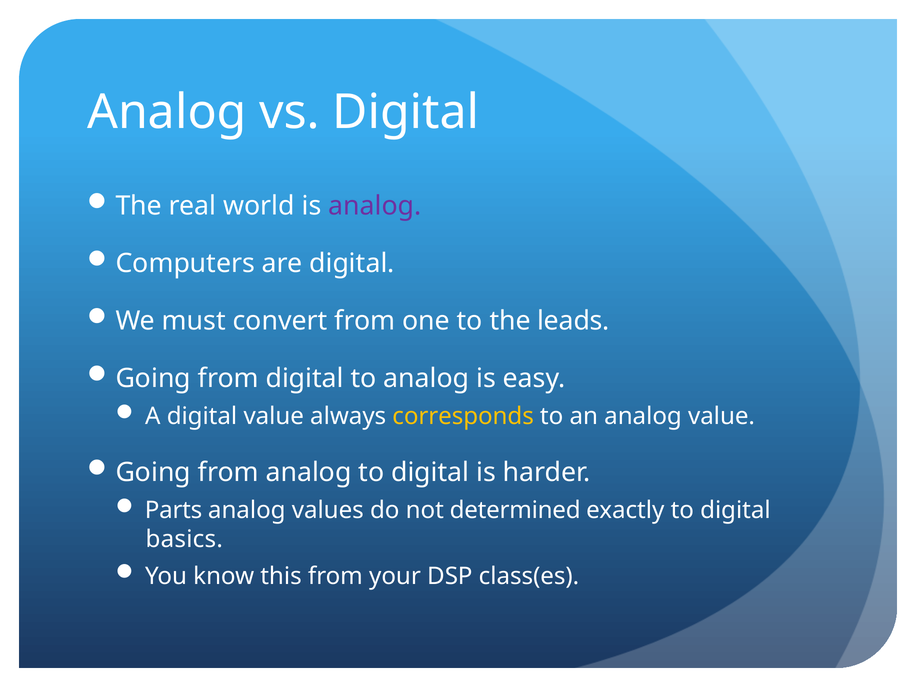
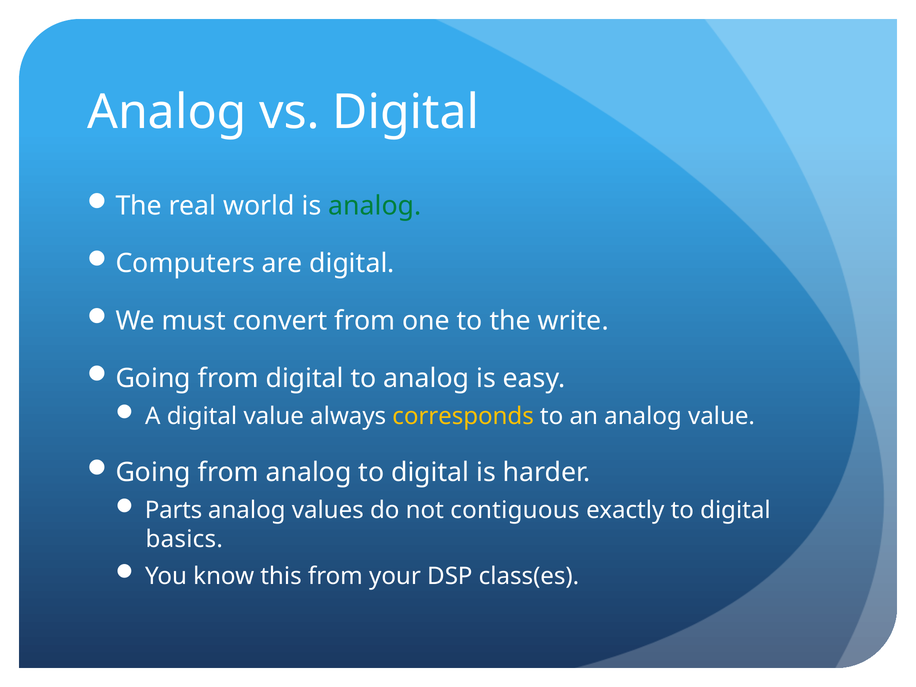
analog at (375, 206) colour: purple -> green
leads: leads -> write
determined: determined -> contiguous
